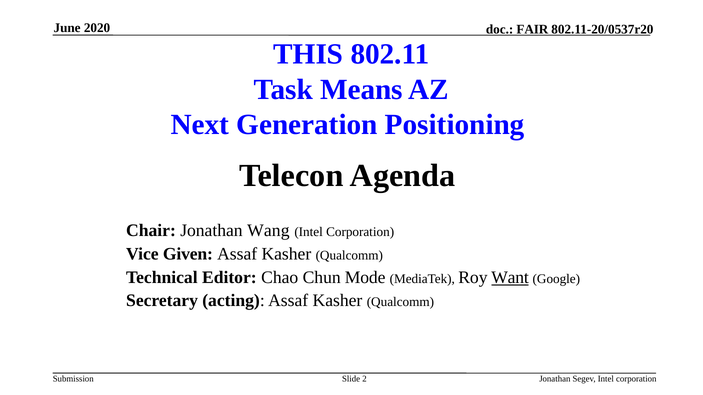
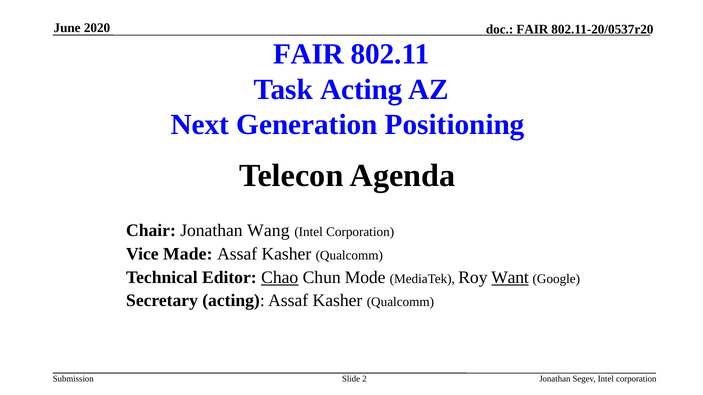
THIS at (308, 54): THIS -> FAIR
Task Means: Means -> Acting
Given: Given -> Made
Chao underline: none -> present
